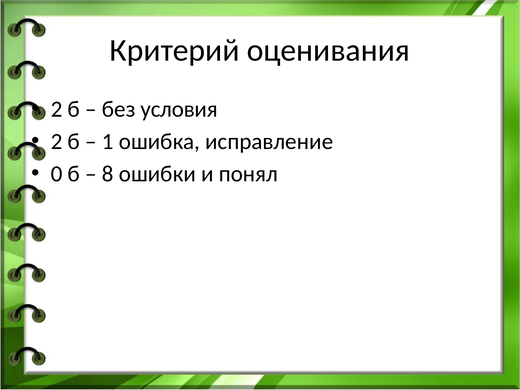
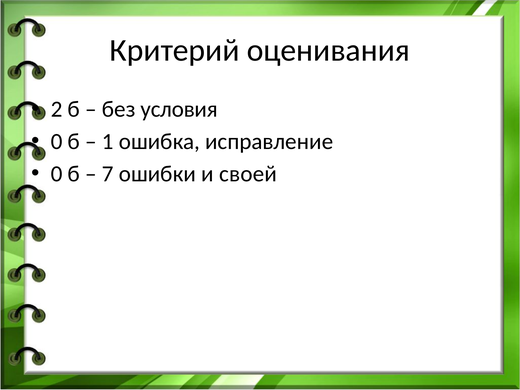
2 at (57, 141): 2 -> 0
8: 8 -> 7
понял: понял -> своей
